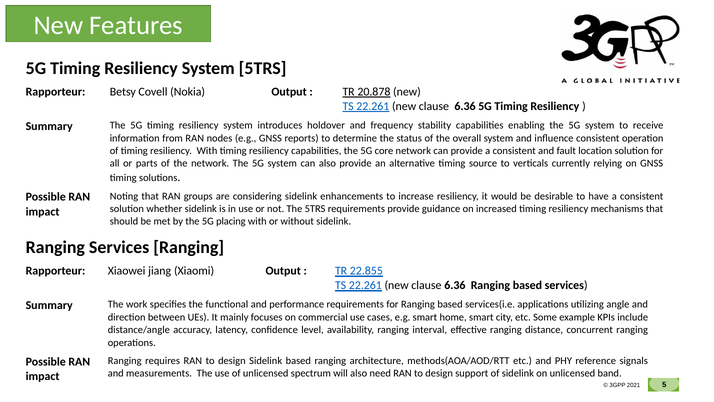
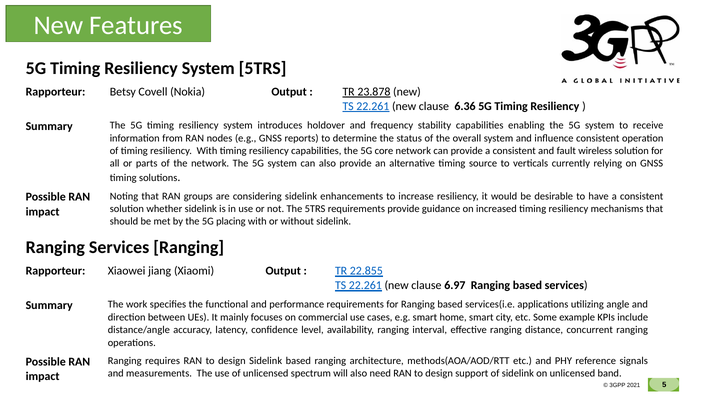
20.878: 20.878 -> 23.878
location: location -> wireless
6.36 at (455, 285): 6.36 -> 6.97
